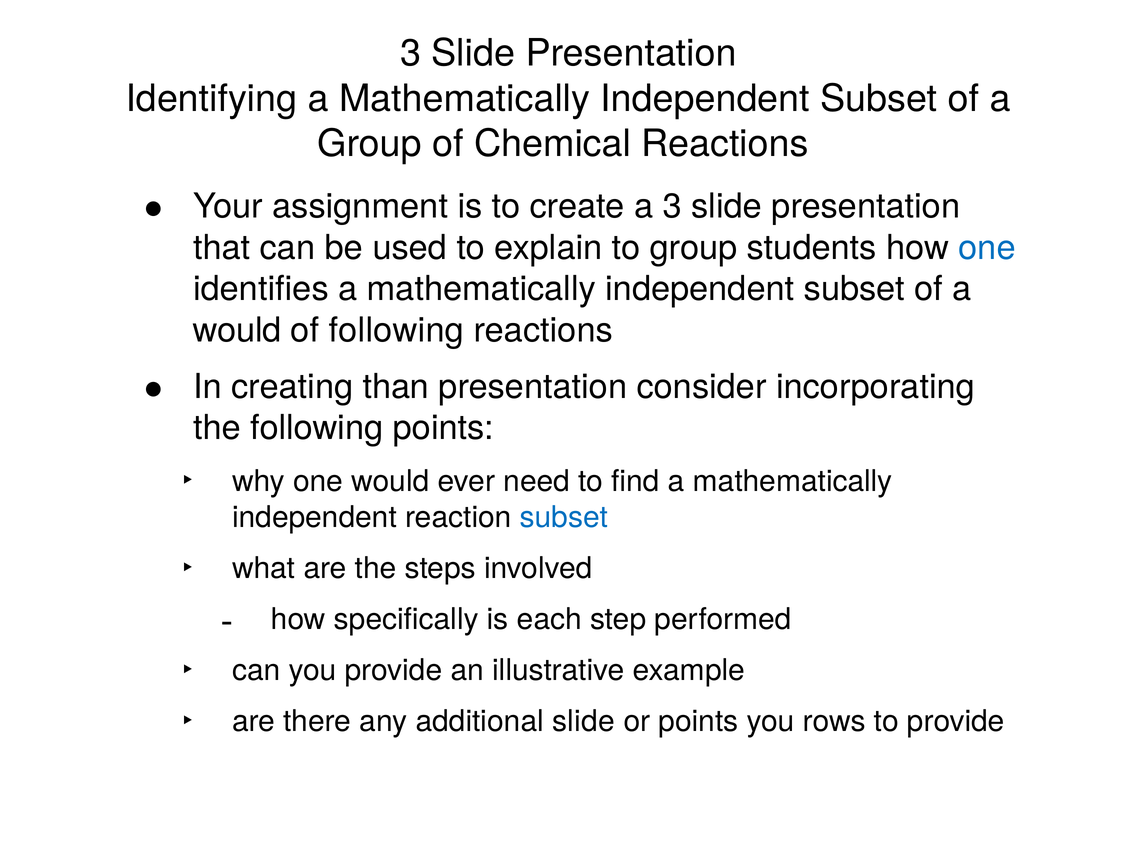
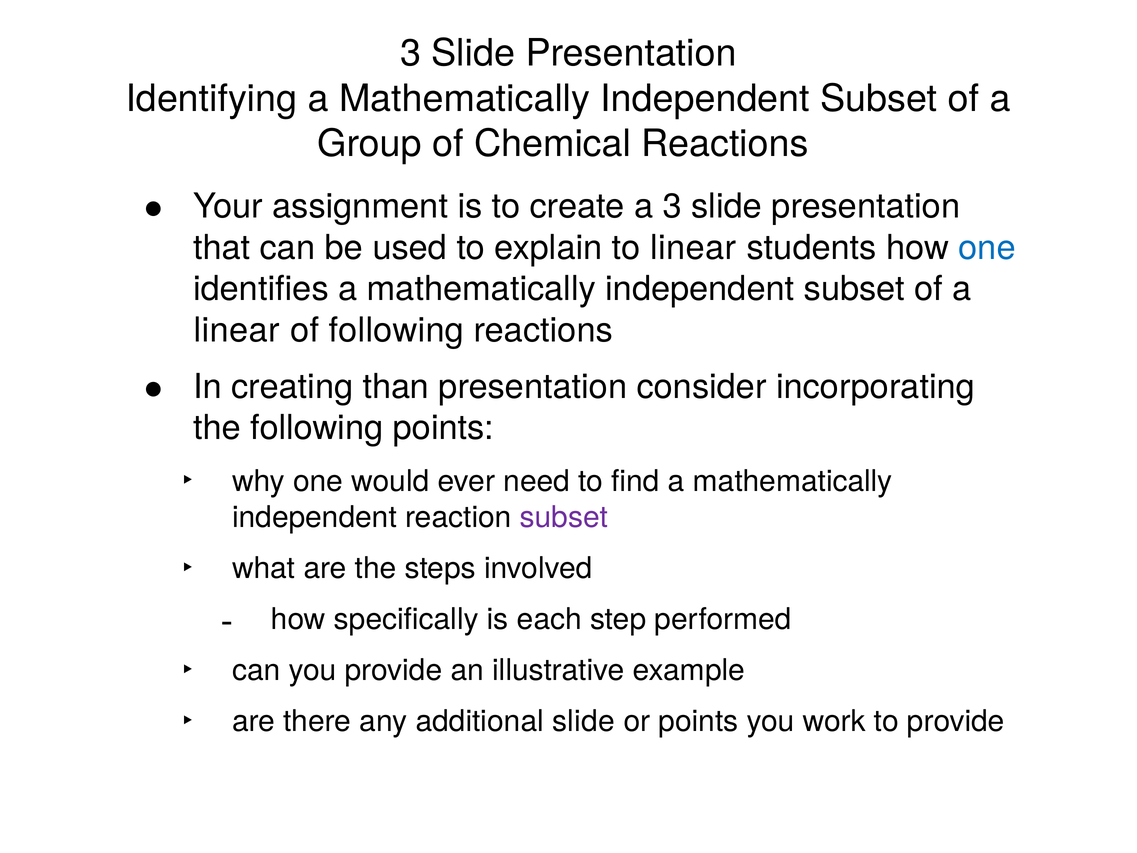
to group: group -> linear
would at (237, 330): would -> linear
subset at (564, 517) colour: blue -> purple
rows: rows -> work
